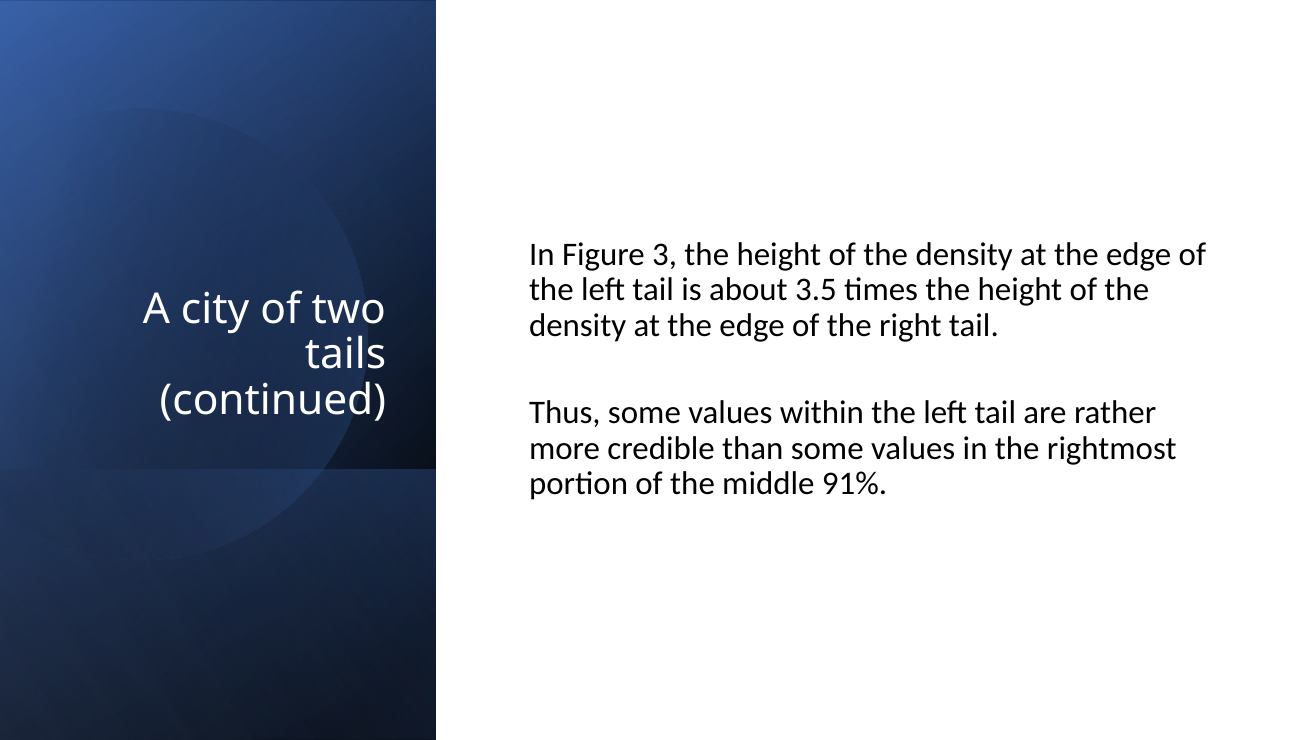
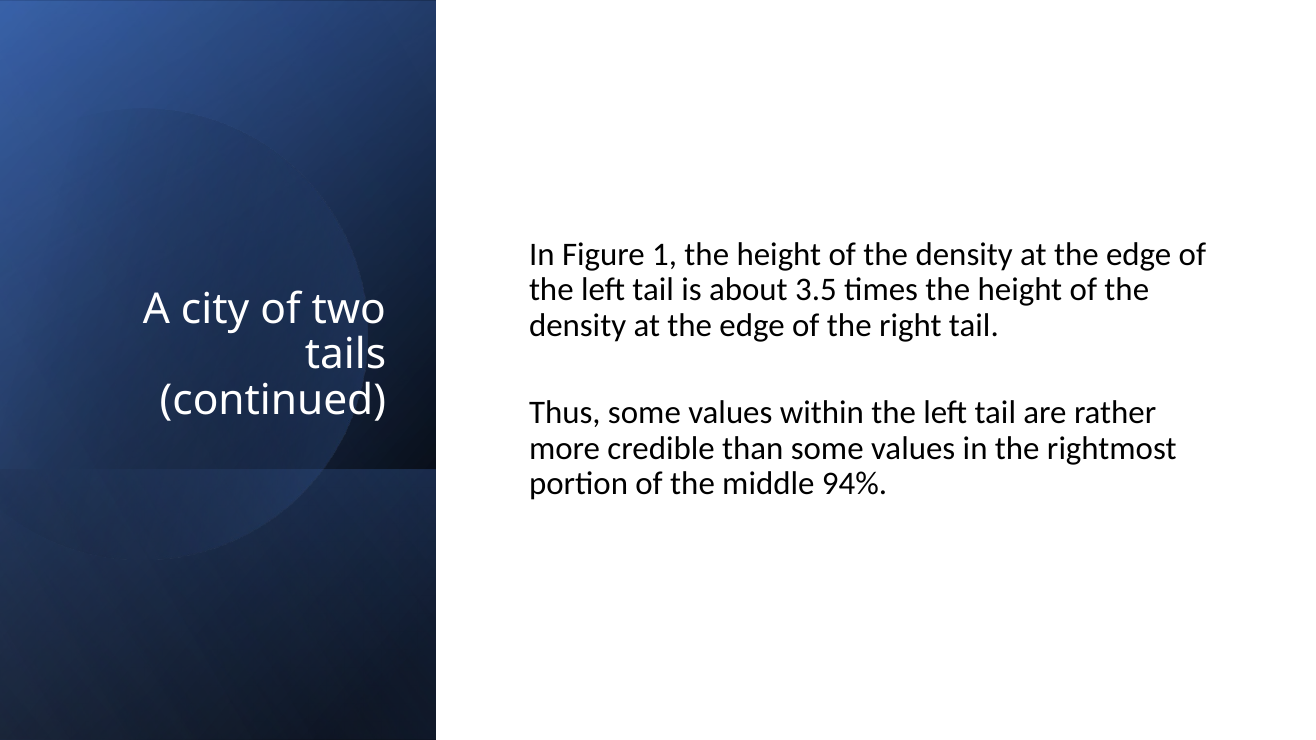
3: 3 -> 1
91%: 91% -> 94%
